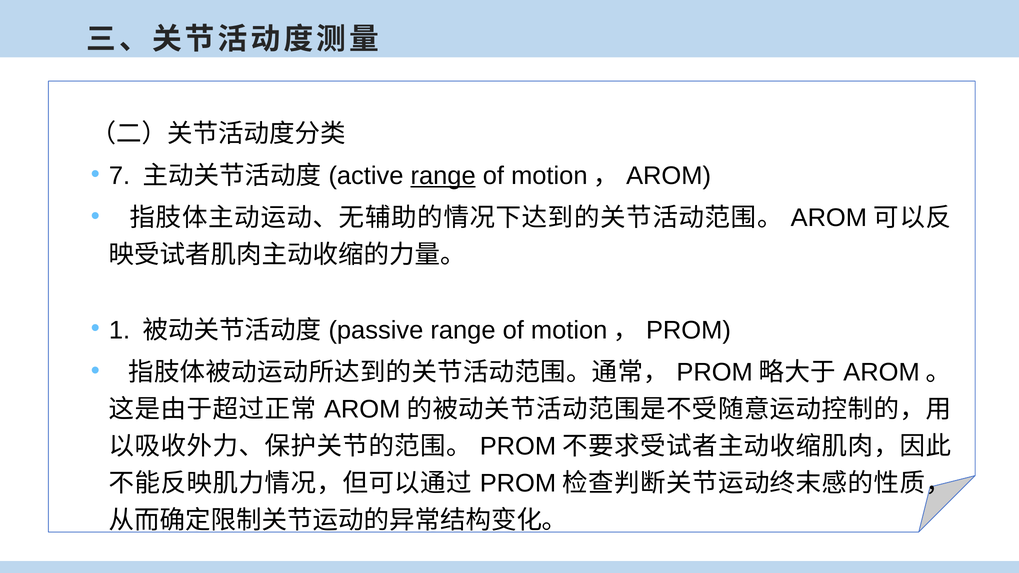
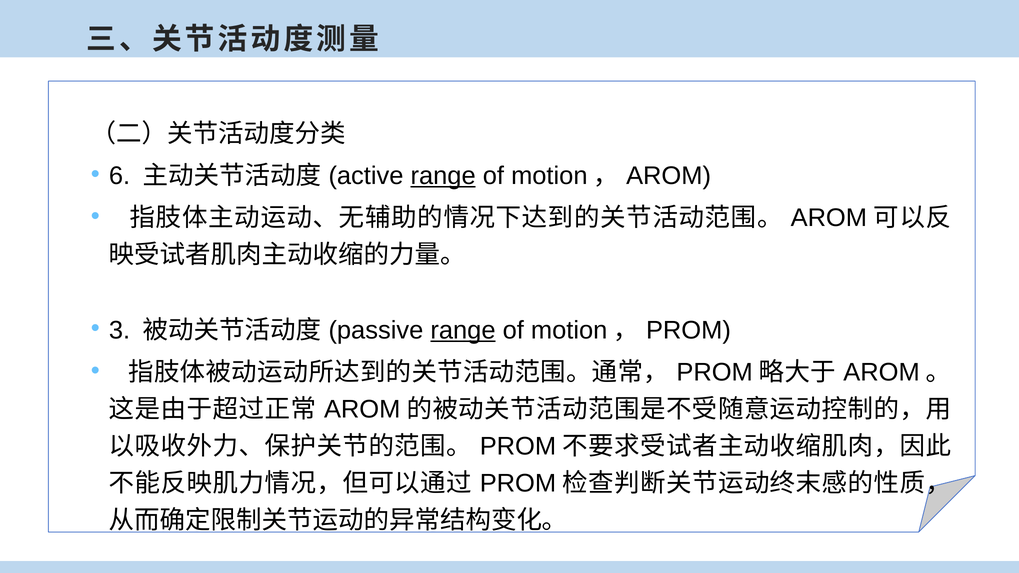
7: 7 -> 6
1: 1 -> 3
range at (463, 330) underline: none -> present
